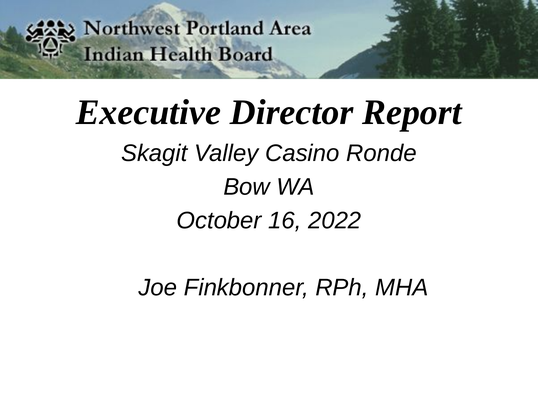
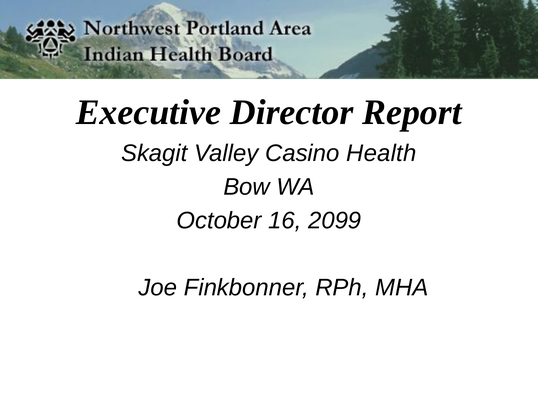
Ronde: Ronde -> Health
2022: 2022 -> 2099
